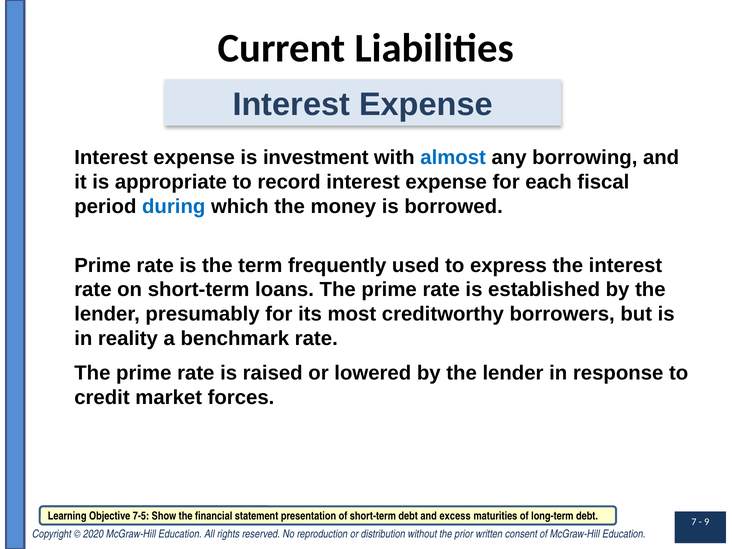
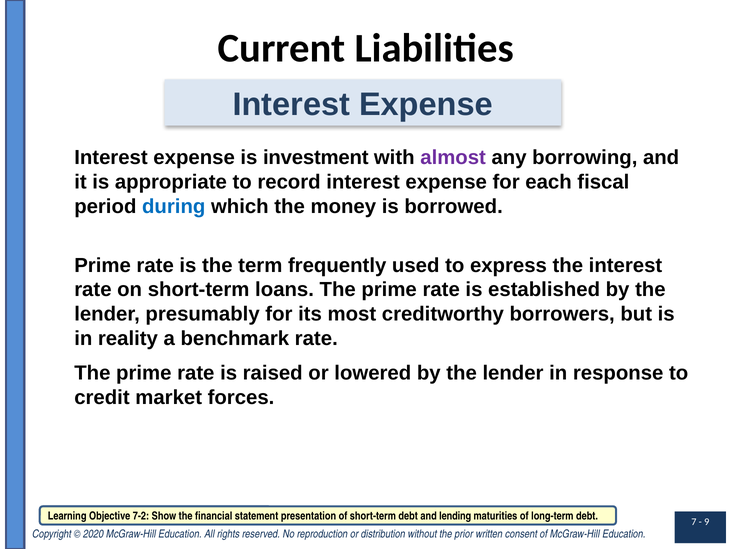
almost colour: blue -> purple
7-5: 7-5 -> 7-2
excess: excess -> lending
